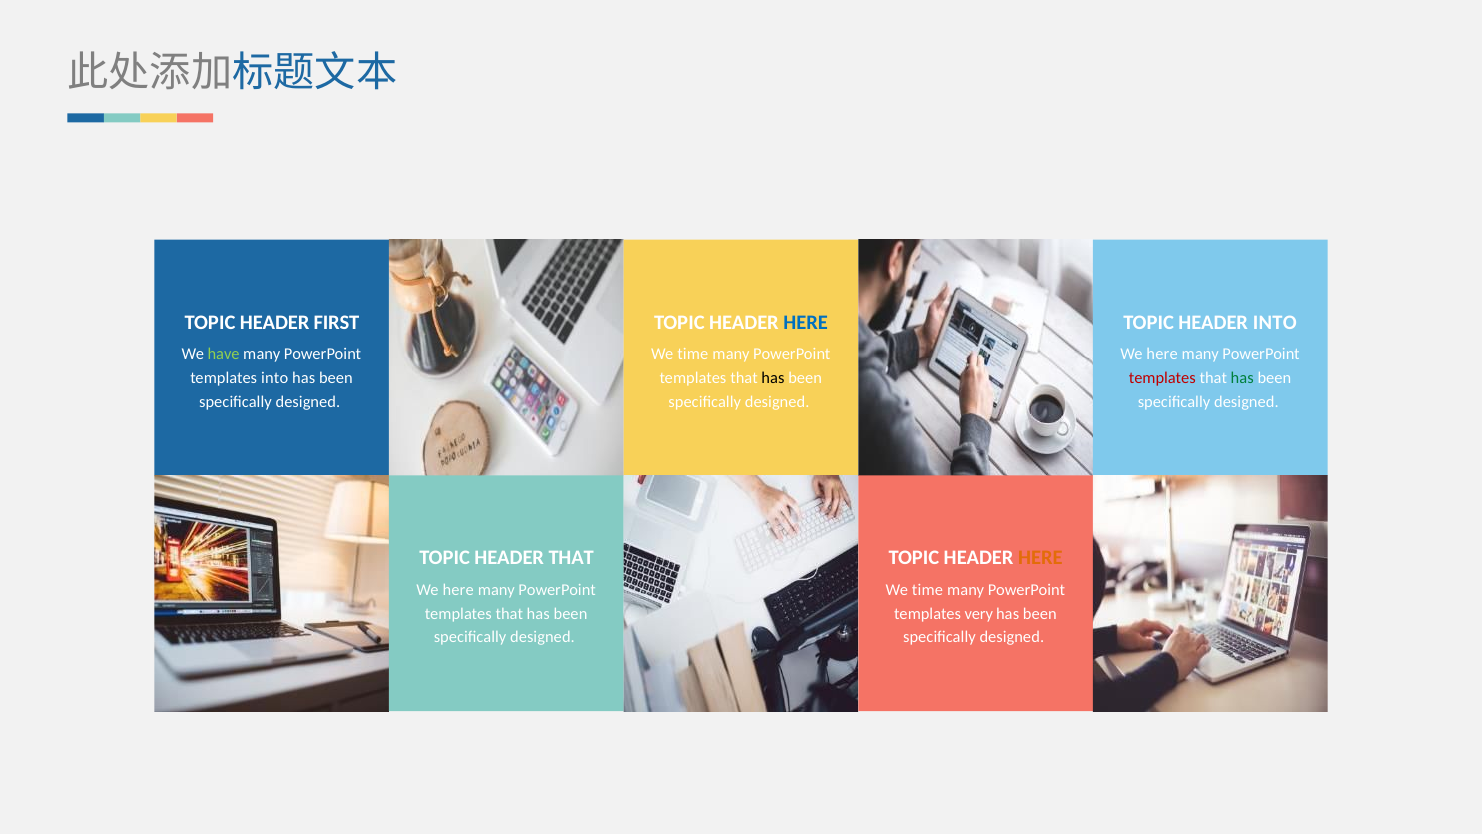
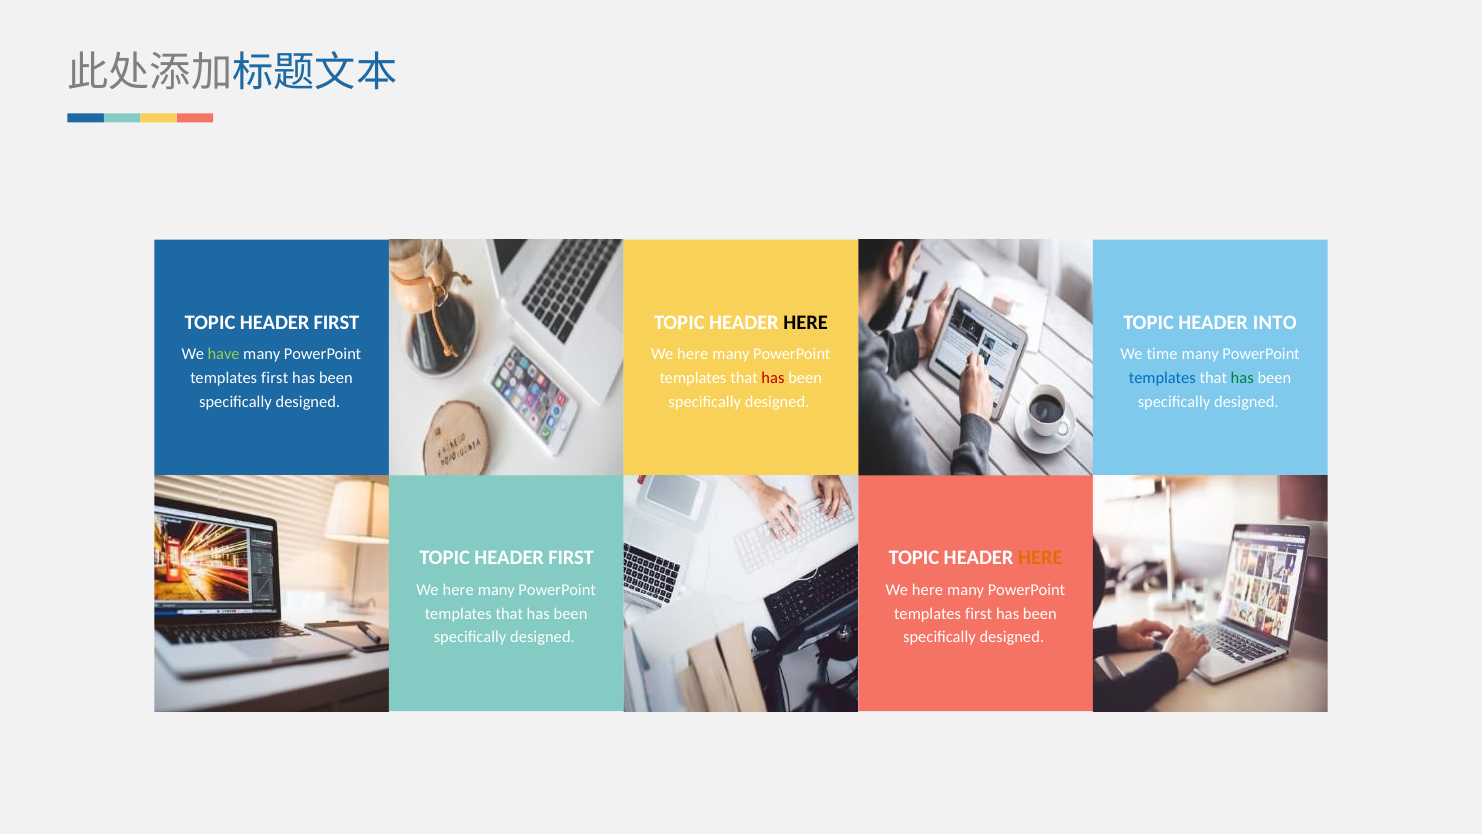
HERE at (806, 322) colour: blue -> black
time at (693, 354): time -> here
here at (1162, 354): here -> time
into at (275, 378): into -> first
has at (773, 378) colour: black -> red
templates at (1162, 378) colour: red -> blue
THAT at (571, 558): THAT -> FIRST
time at (927, 590): time -> here
very at (979, 613): very -> first
